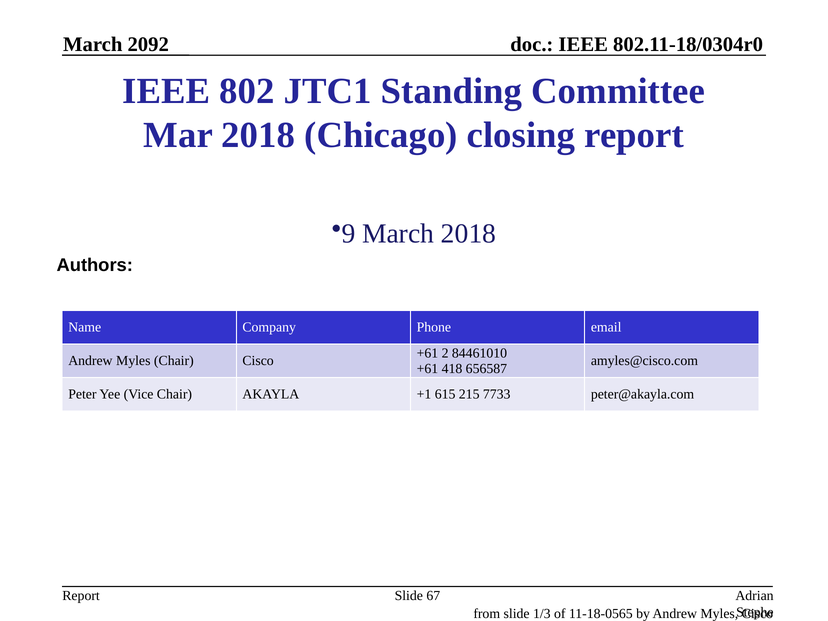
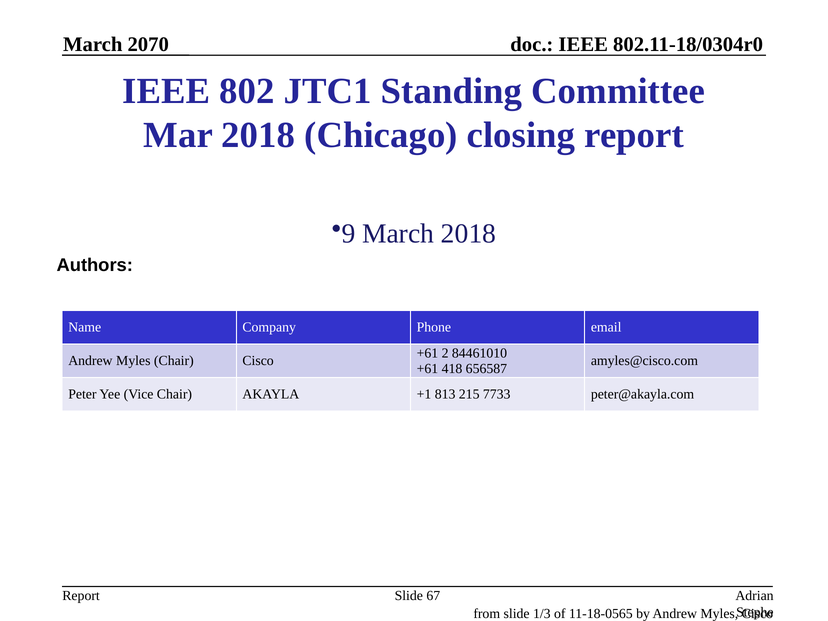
2092: 2092 -> 2070
615: 615 -> 813
